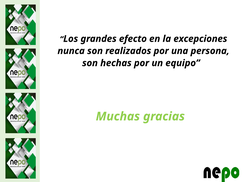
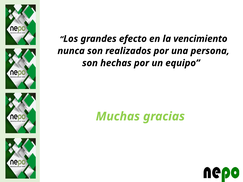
excepciones: excepciones -> vencimiento
